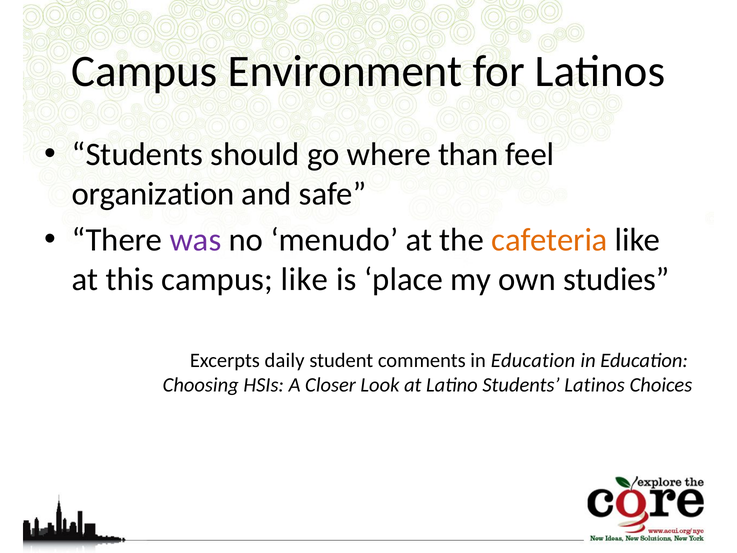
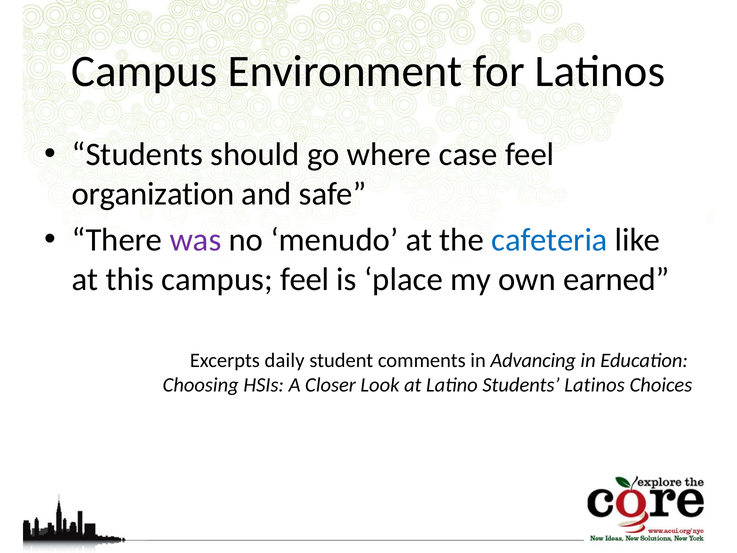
than: than -> case
cafeteria colour: orange -> blue
campus like: like -> feel
studies: studies -> earned
comments in Education: Education -> Advancing
